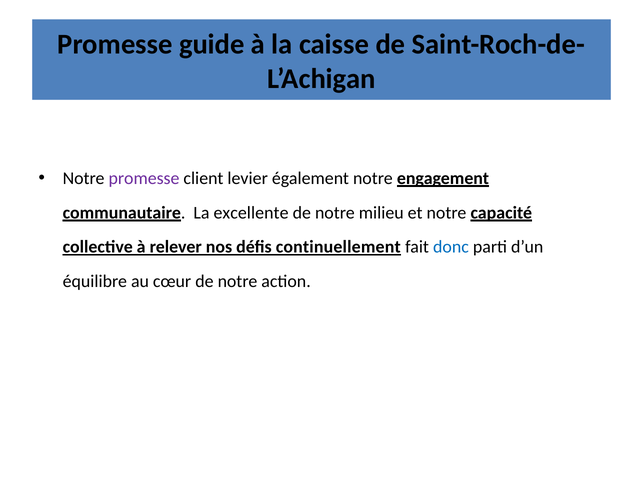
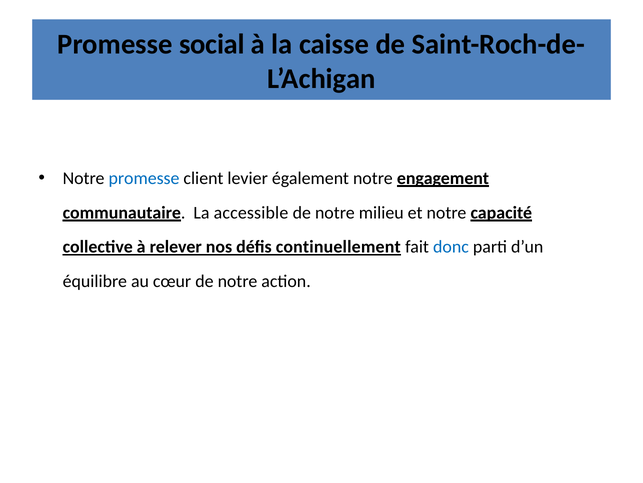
guide: guide -> social
promesse at (144, 178) colour: purple -> blue
excellente: excellente -> accessible
